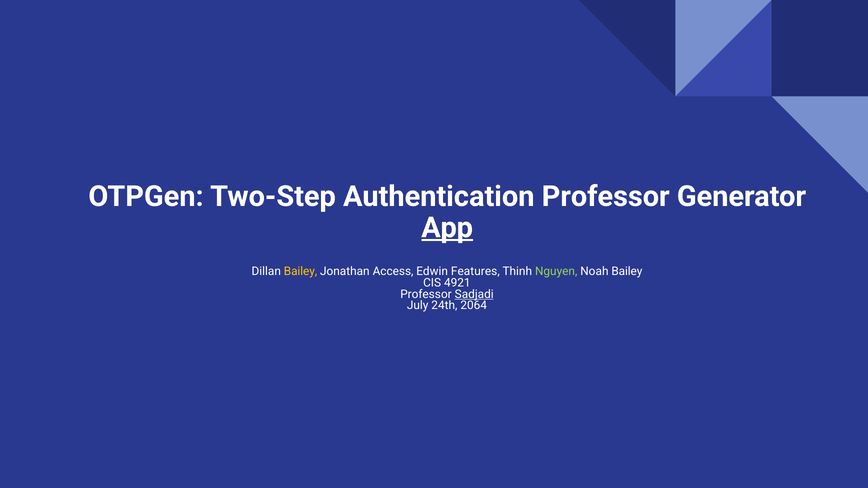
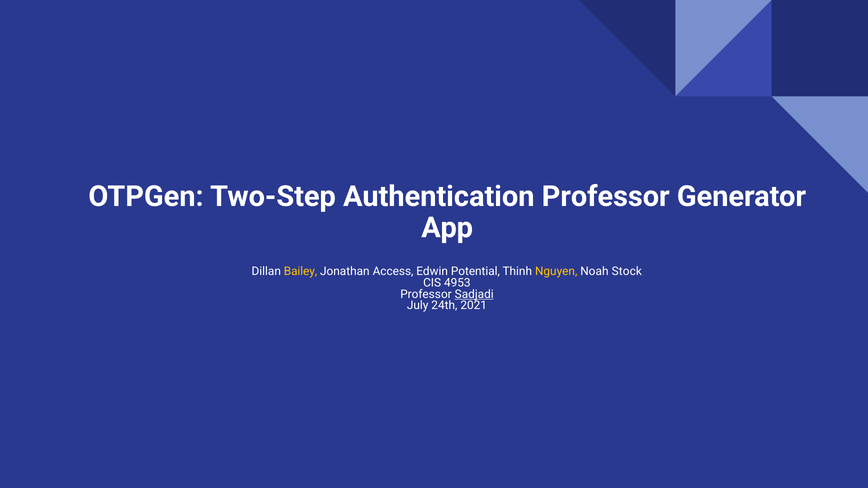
App underline: present -> none
Features: Features -> Potential
Nguyen colour: light green -> yellow
Noah Bailey: Bailey -> Stock
4921: 4921 -> 4953
2064: 2064 -> 2021
